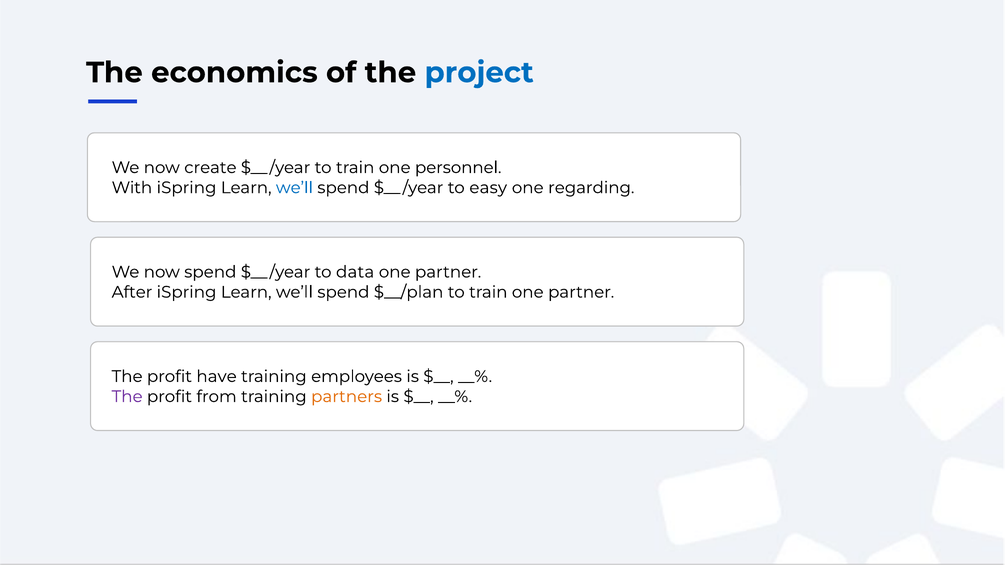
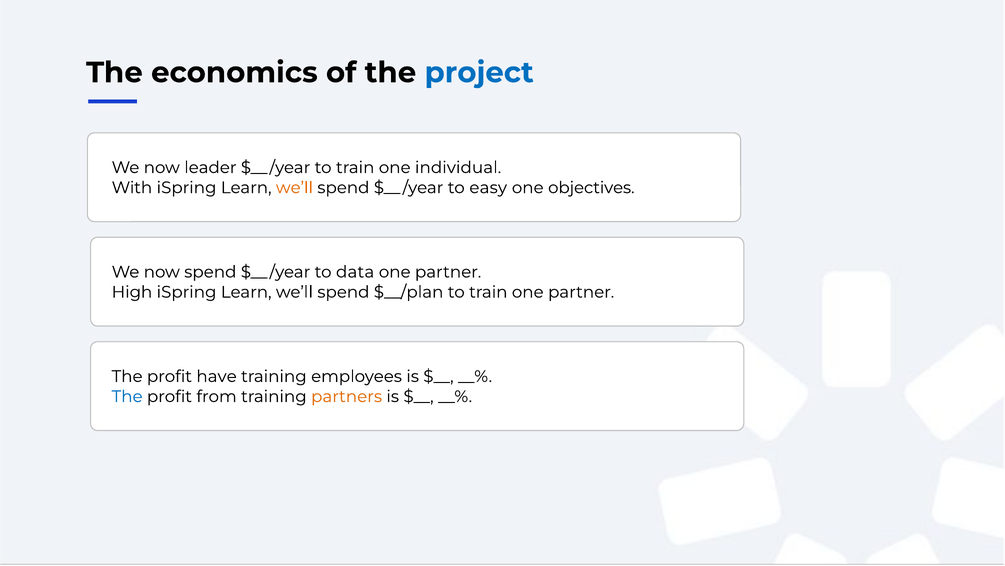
create: create -> leader
personnel: personnel -> individual
we’ll at (294, 187) colour: blue -> orange
regarding: regarding -> objectives
After: After -> High
The at (127, 396) colour: purple -> blue
